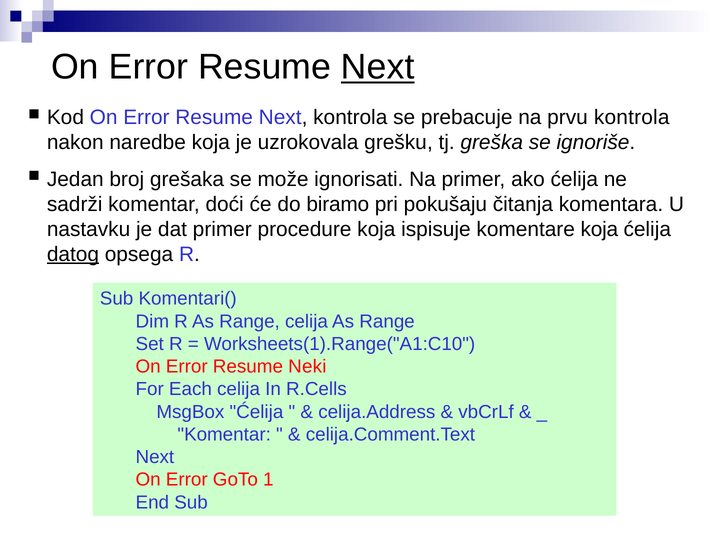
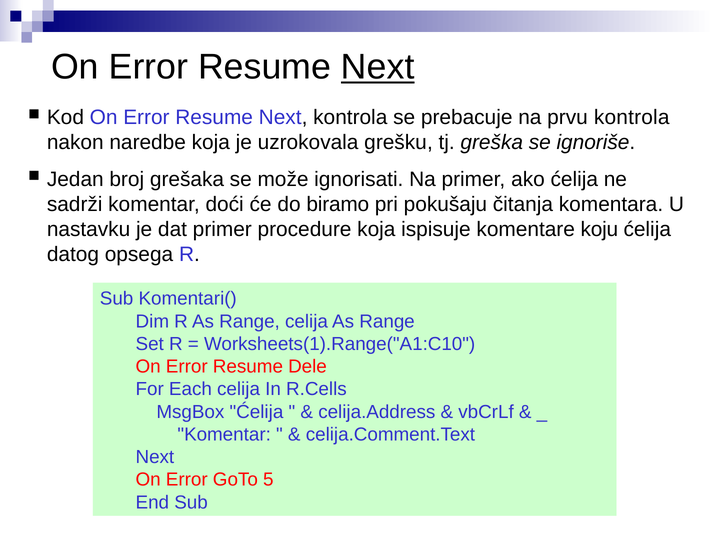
komentare koja: koja -> koju
datog underline: present -> none
Neki: Neki -> Dele
1: 1 -> 5
